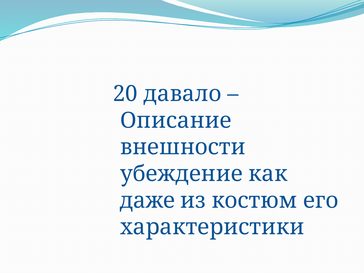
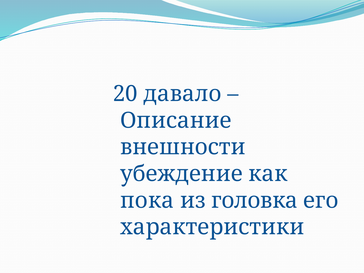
даже: даже -> пока
костюм: костюм -> головка
